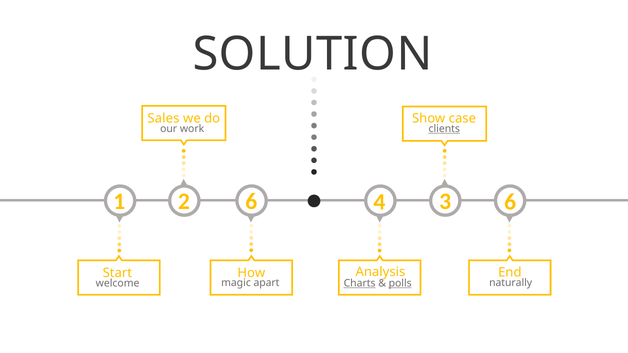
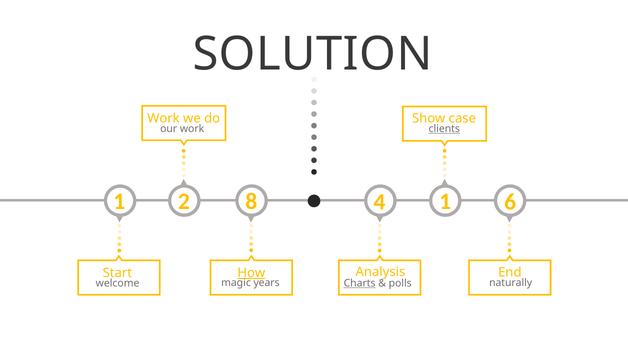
Sales at (163, 119): Sales -> Work
2 6: 6 -> 8
4 3: 3 -> 1
How underline: none -> present
apart: apart -> years
polls underline: present -> none
